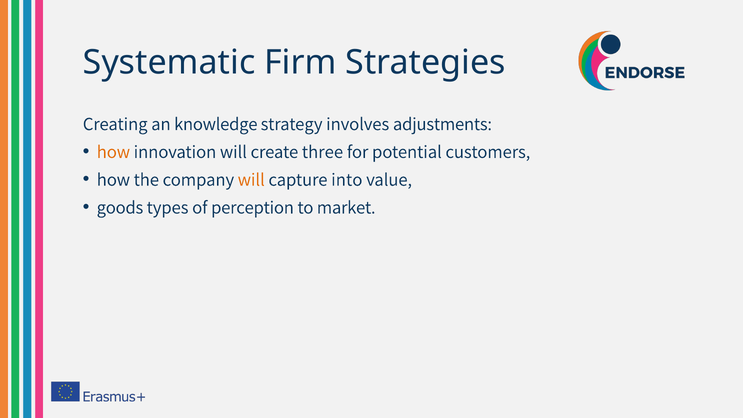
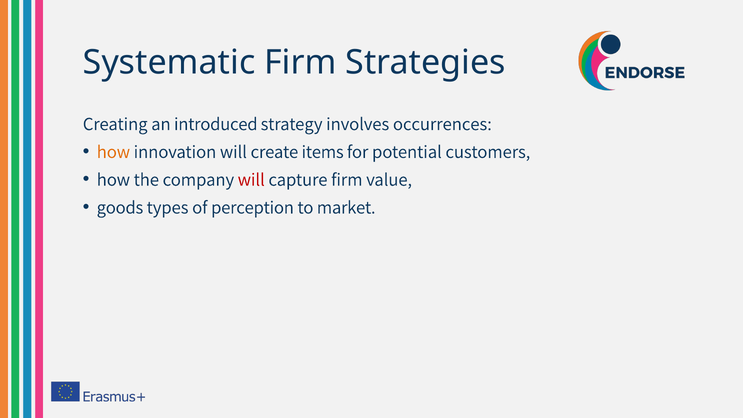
knowledge: knowledge -> introduced
adjustments: adjustments -> occurrences
three: three -> items
will at (251, 180) colour: orange -> red
capture into: into -> firm
